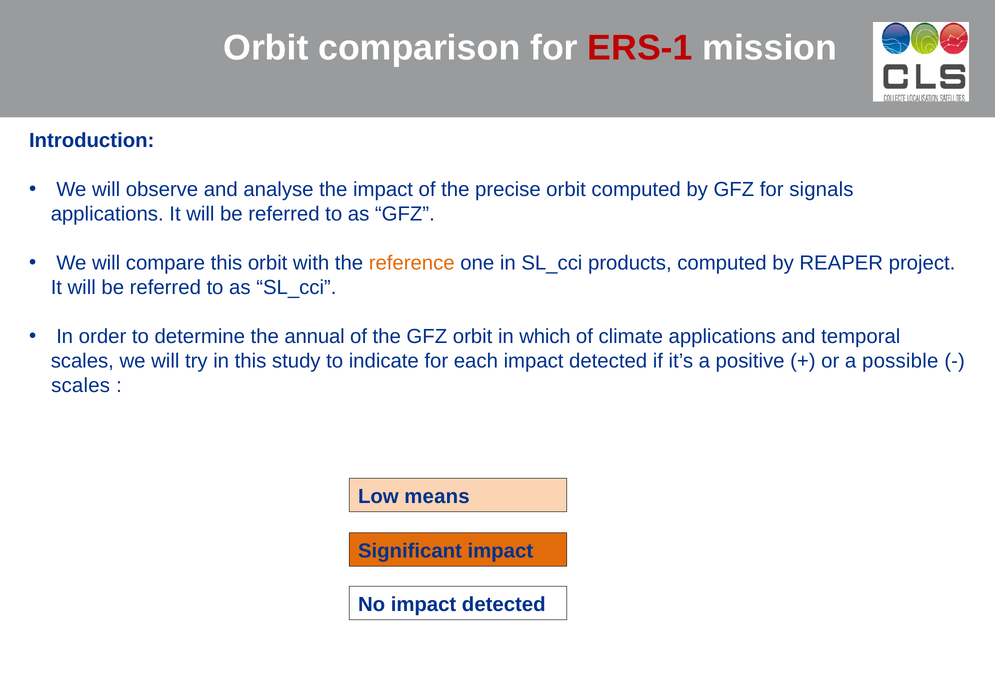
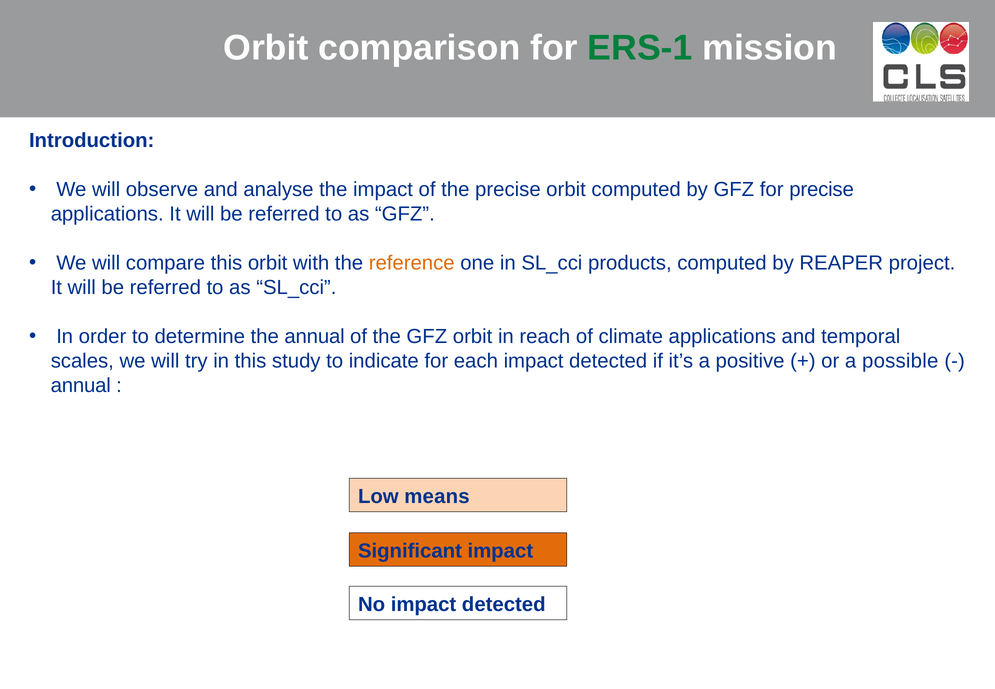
ERS-1 colour: red -> green
for signals: signals -> precise
which: which -> reach
scales at (81, 385): scales -> annual
